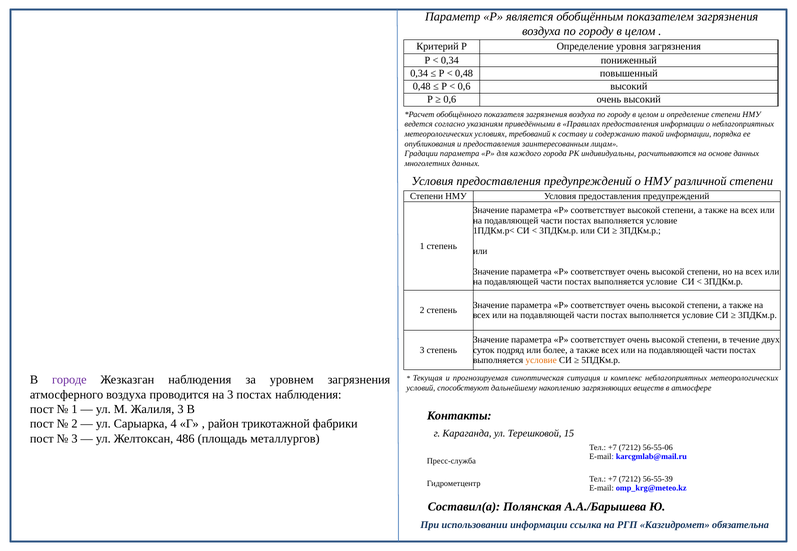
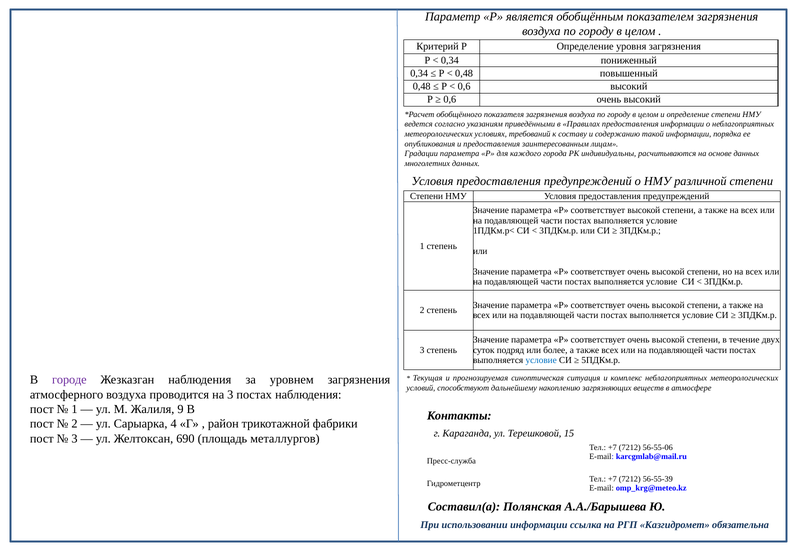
условие at (541, 361) colour: orange -> blue
Жалиля 3: 3 -> 9
486: 486 -> 690
